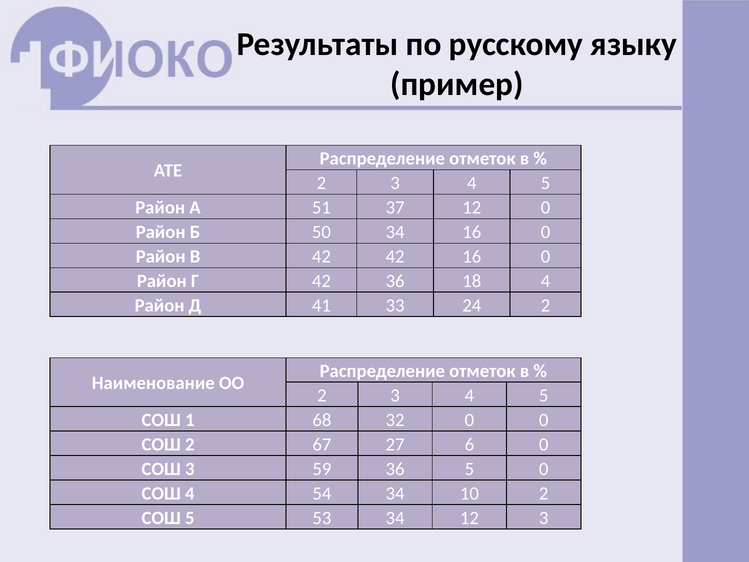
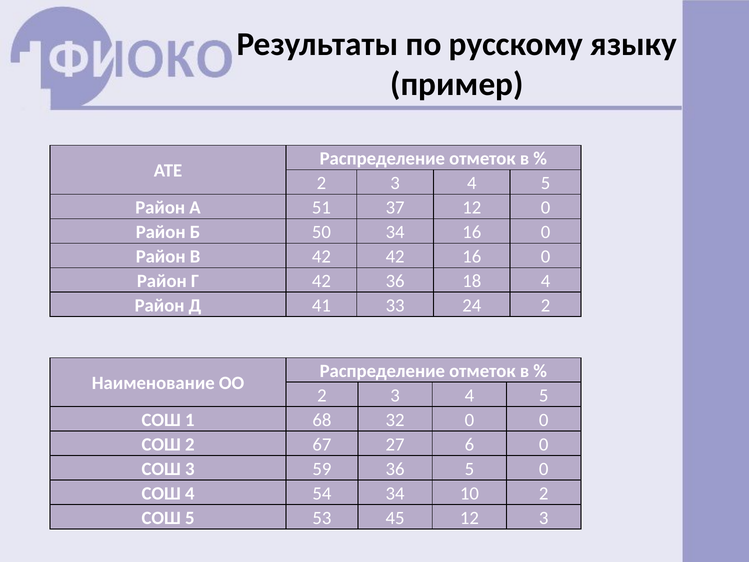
53 34: 34 -> 45
